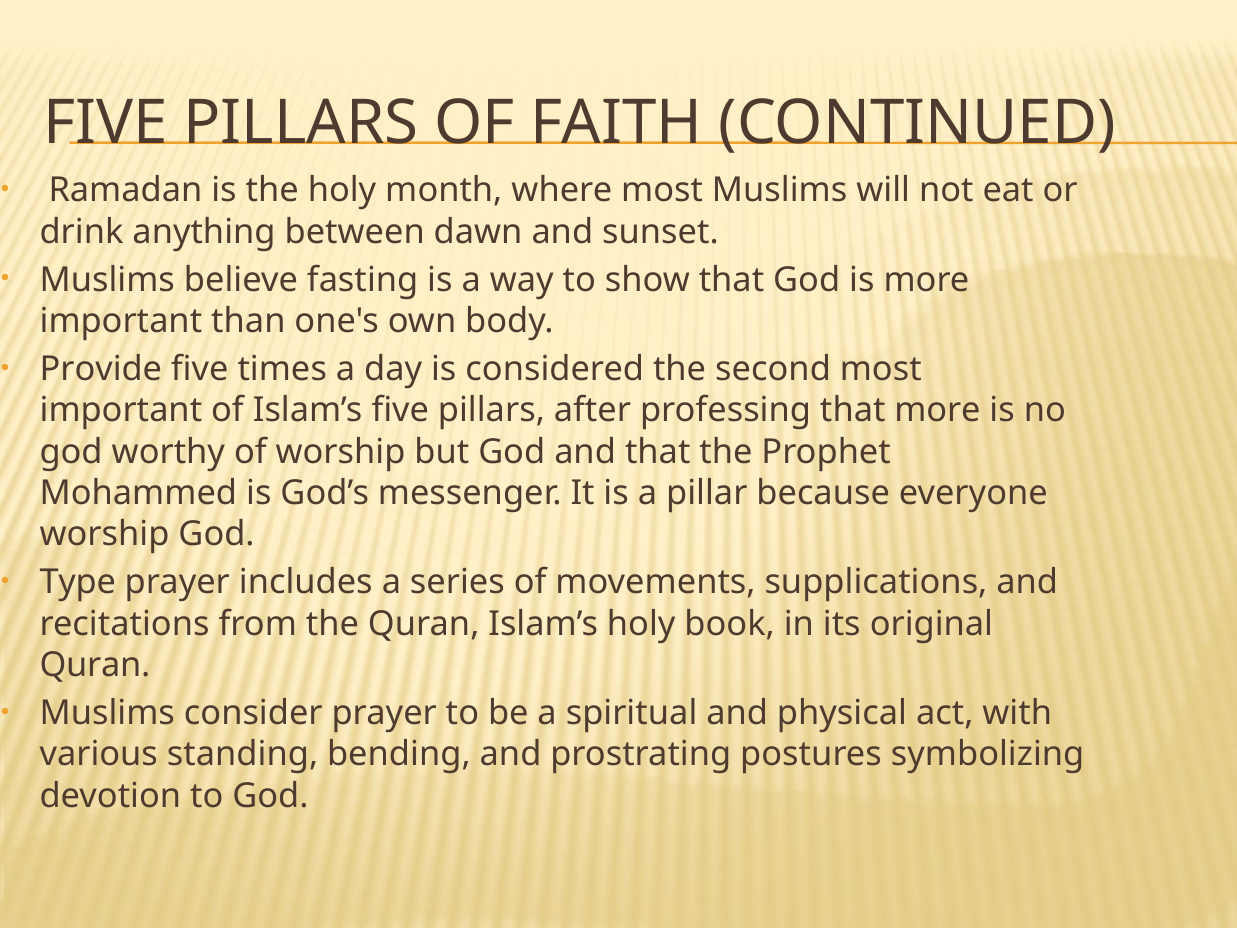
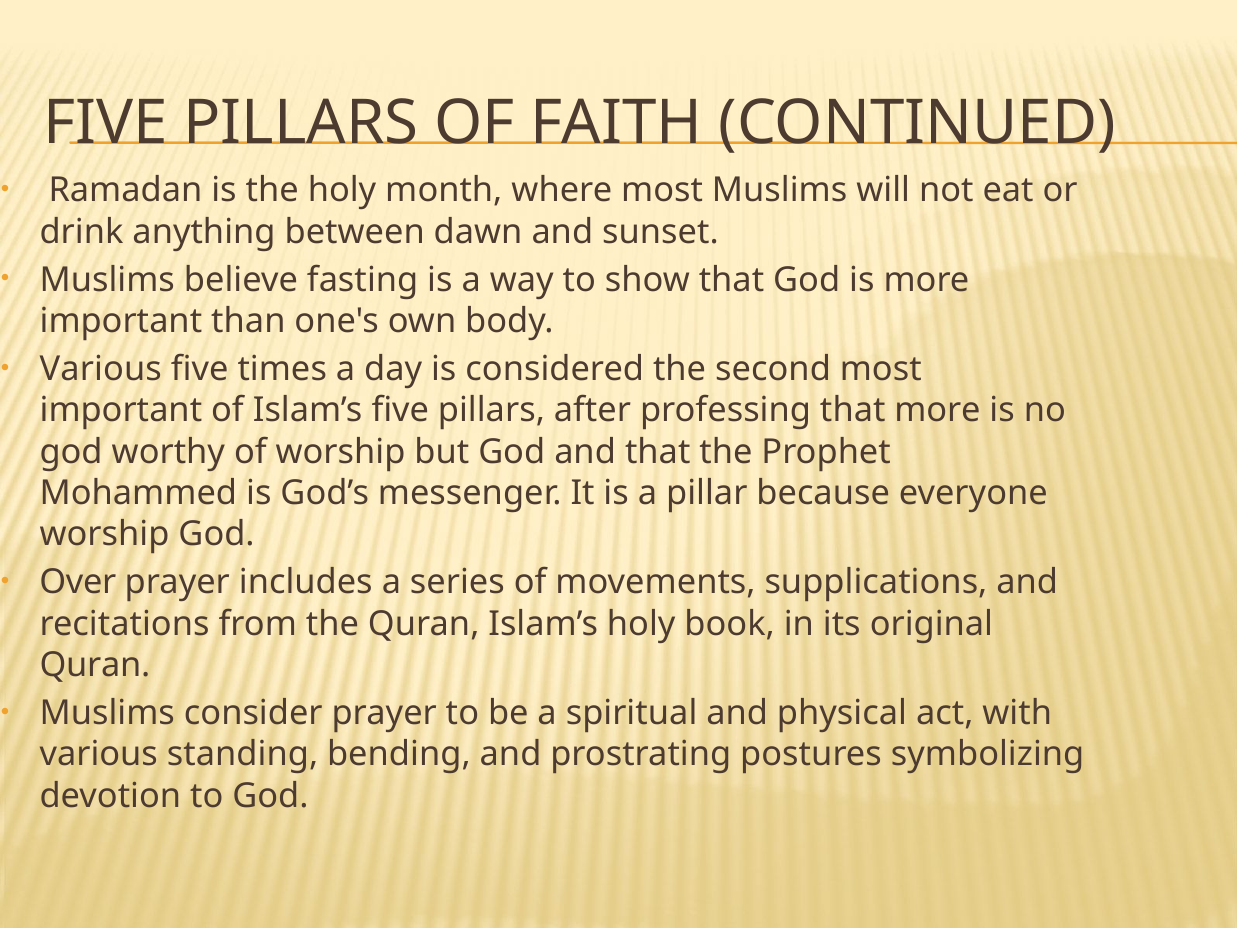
Provide at (101, 369): Provide -> Various
Type: Type -> Over
